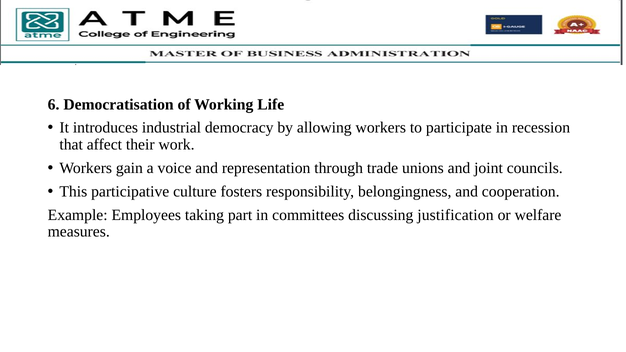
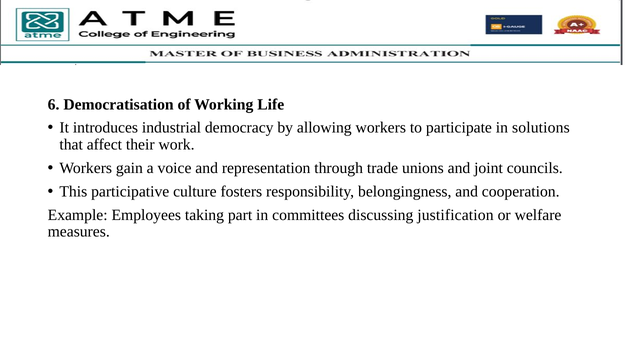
recession: recession -> solutions
